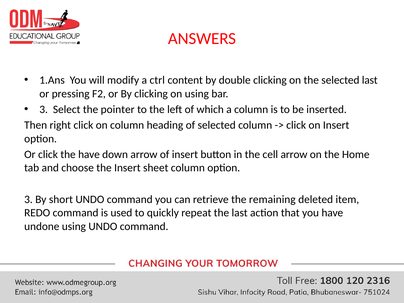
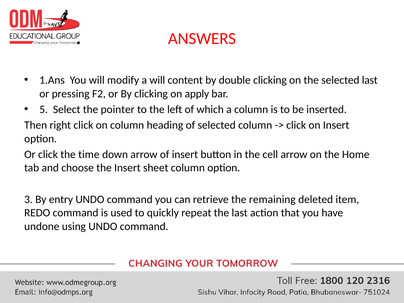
a ctrl: ctrl -> will
on using: using -> apply
3 at (44, 109): 3 -> 5
the have: have -> time
short: short -> entry
